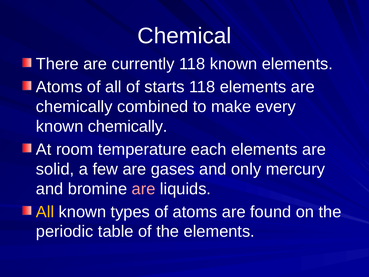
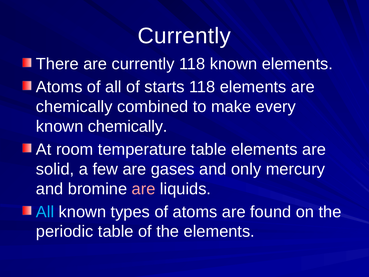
Chemical at (184, 36): Chemical -> Currently
temperature each: each -> table
All at (45, 212) colour: yellow -> light blue
